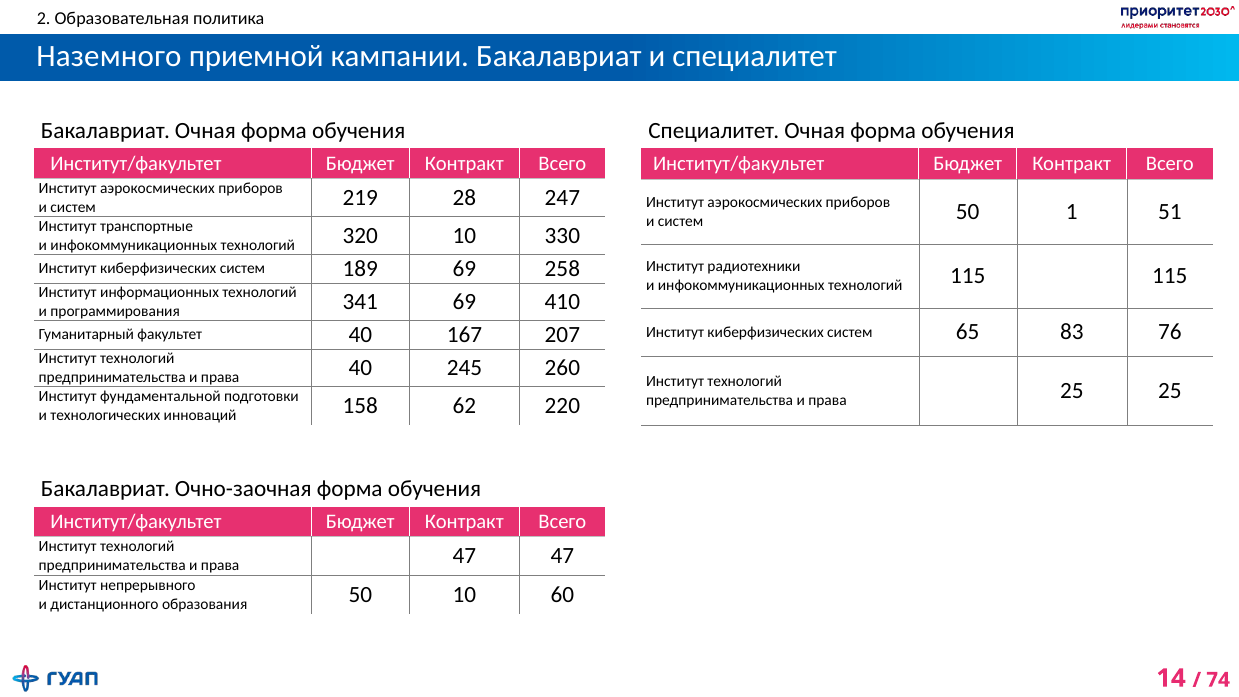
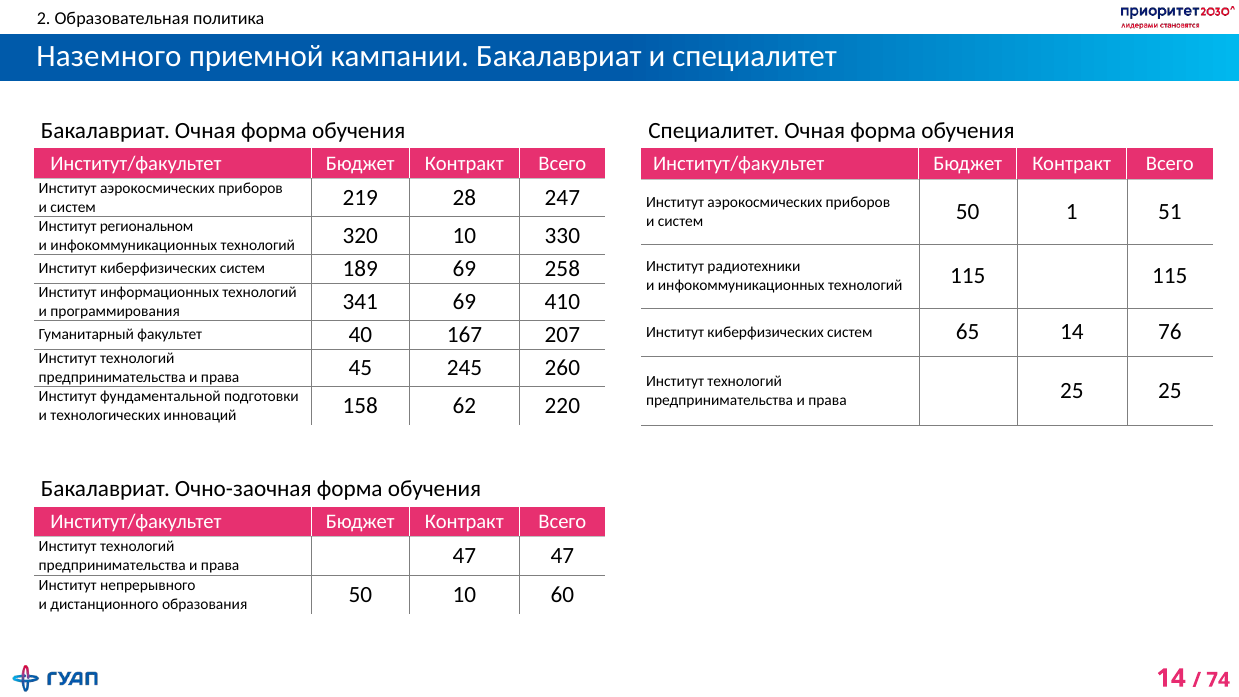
транспортные: транспортные -> региональном
65 83: 83 -> 14
права 40: 40 -> 45
